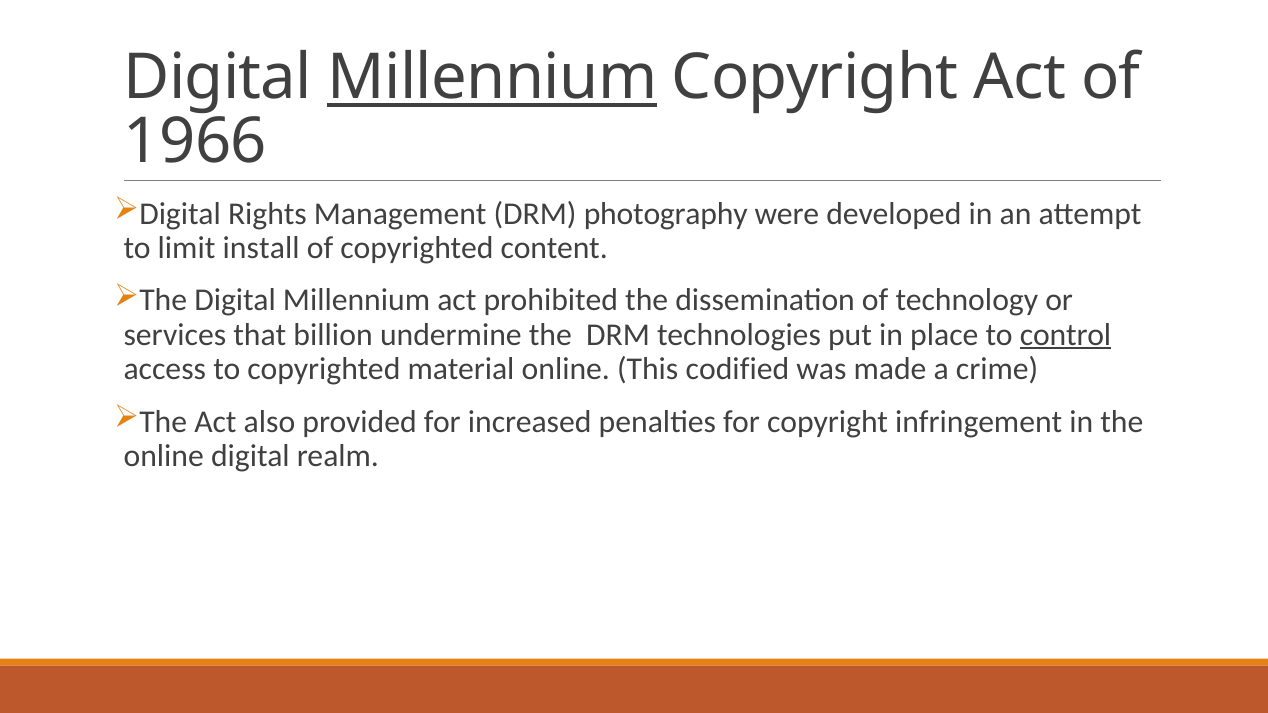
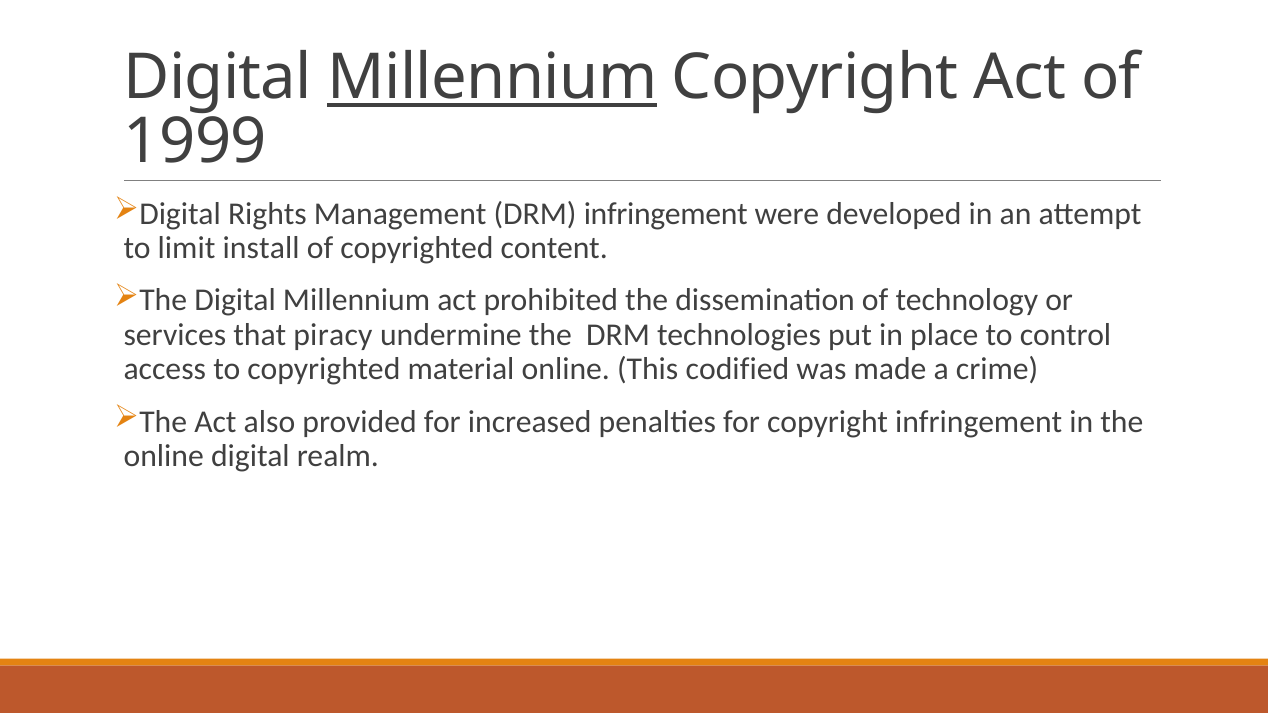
1966: 1966 -> 1999
DRM photography: photography -> infringement
billion: billion -> piracy
control underline: present -> none
